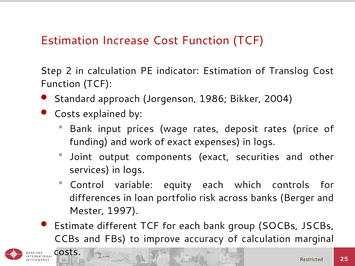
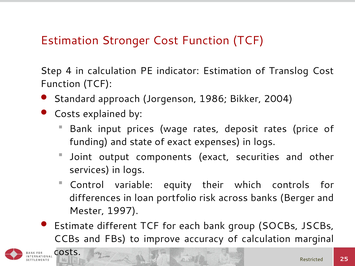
Increase: Increase -> Stronger
2: 2 -> 4
work: work -> state
equity each: each -> their
